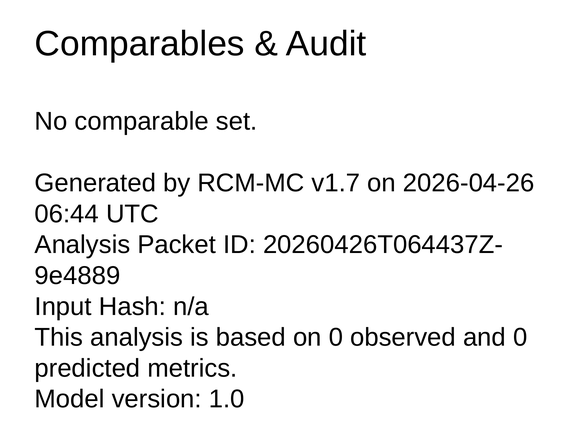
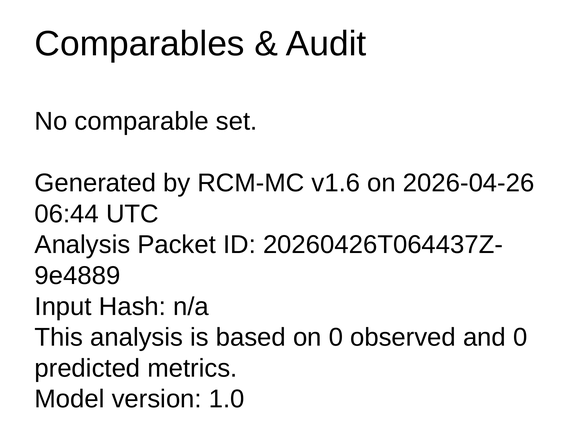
v1.7: v1.7 -> v1.6
